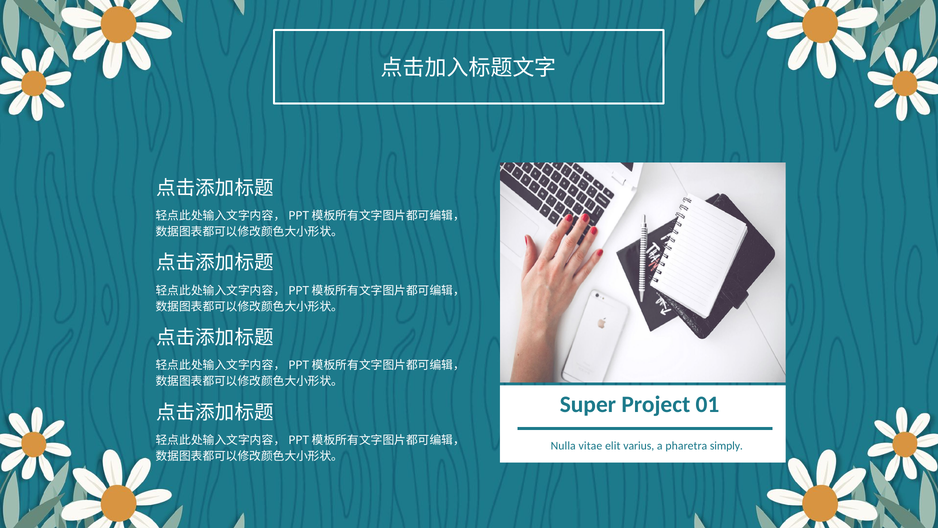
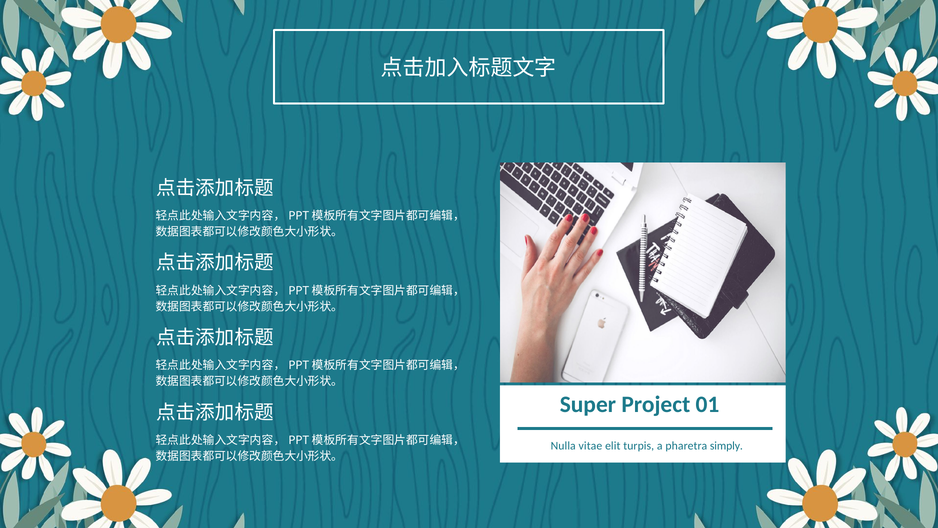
varius: varius -> turpis
